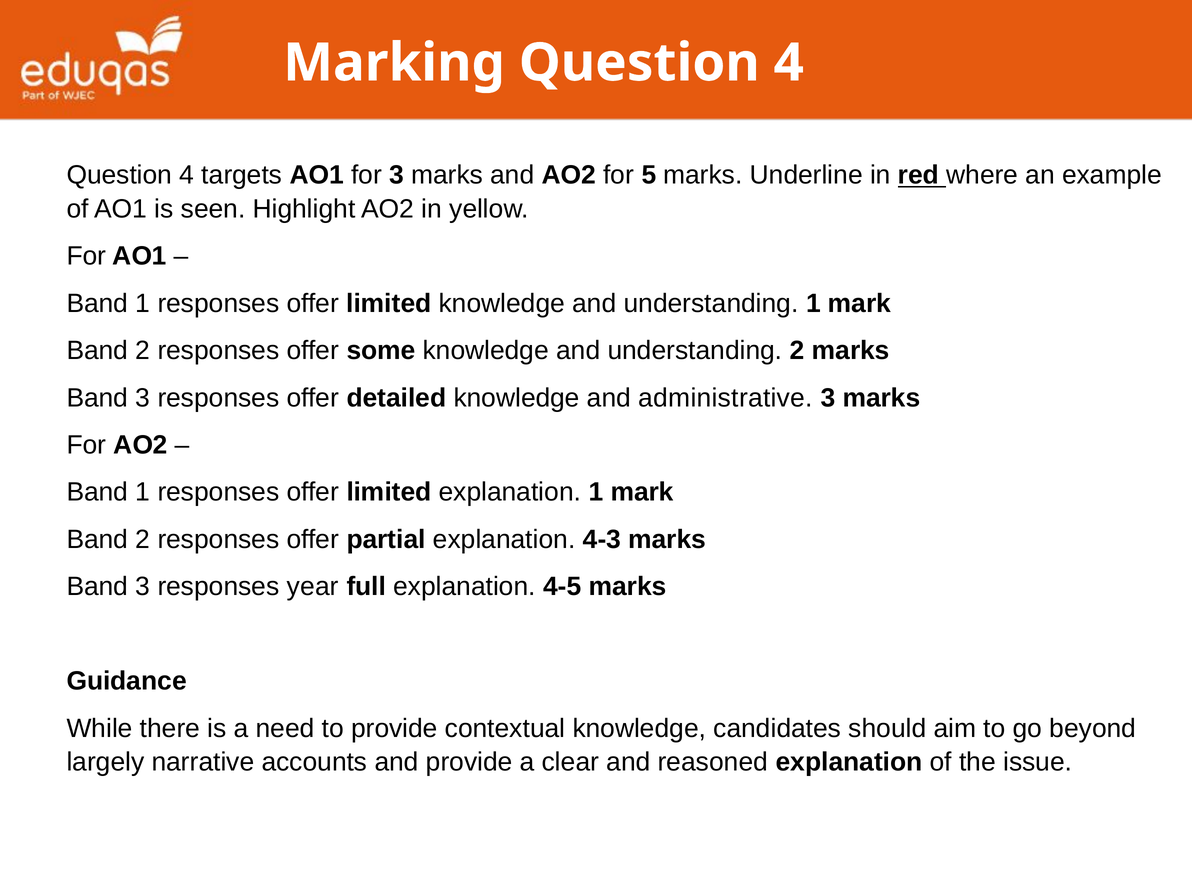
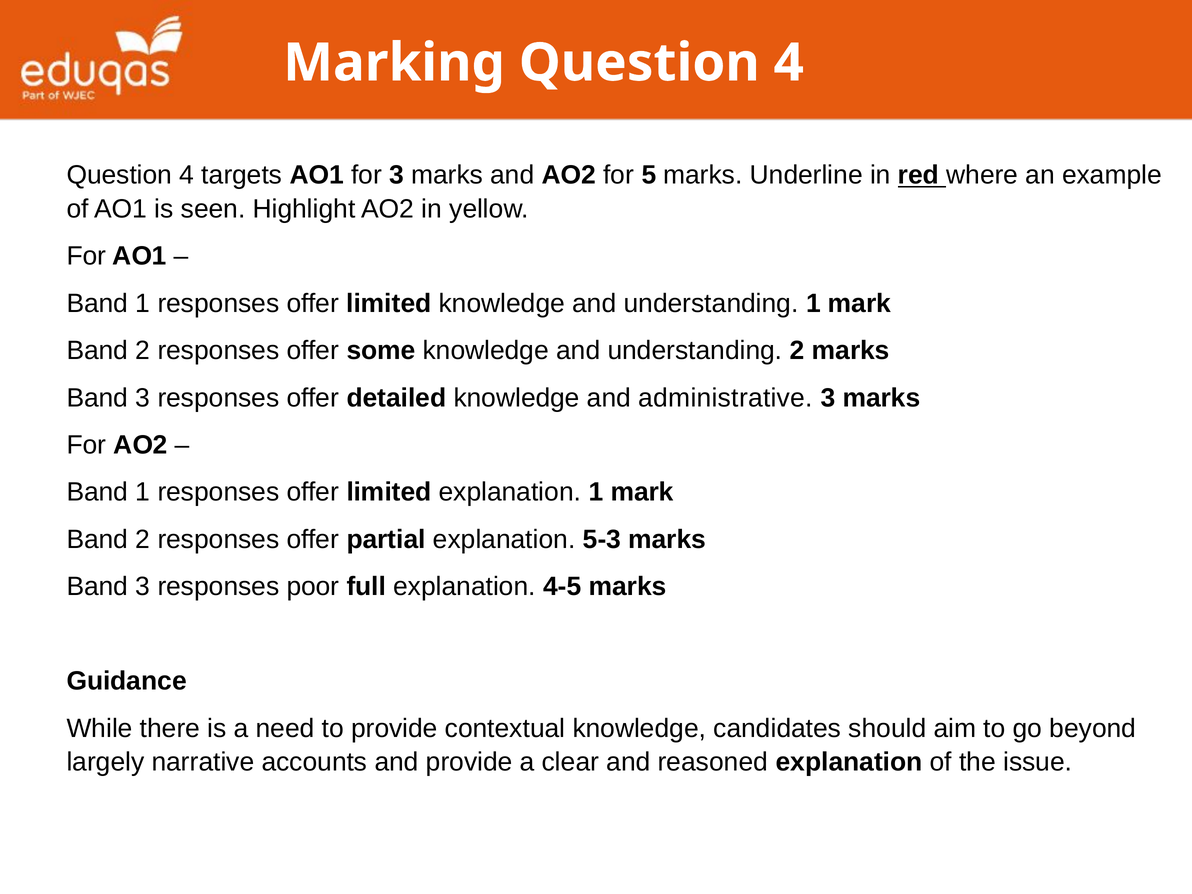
4-3: 4-3 -> 5-3
year: year -> poor
